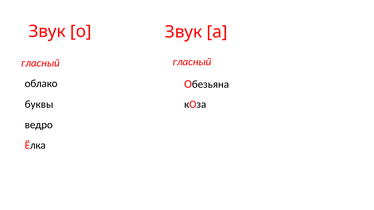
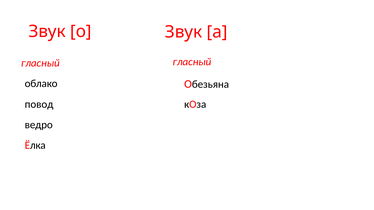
буквы: буквы -> повод
